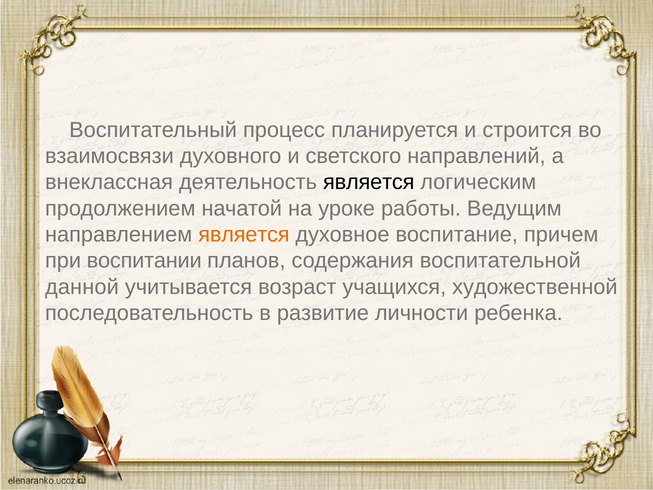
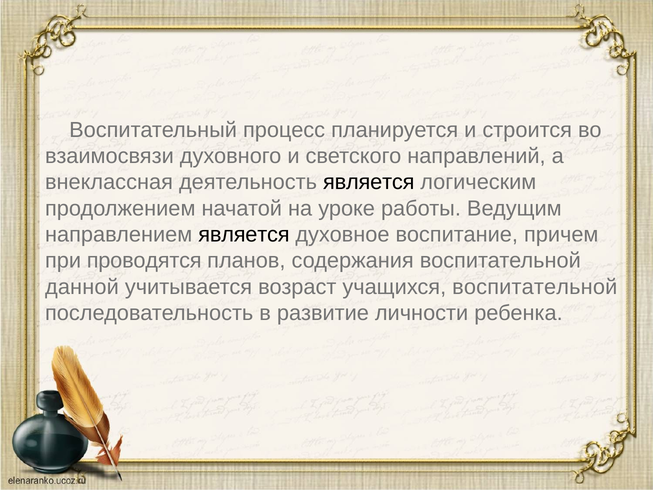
является at (244, 234) colour: orange -> black
воспитании: воспитании -> проводятся
учащихся художественной: художественной -> воспитательной
